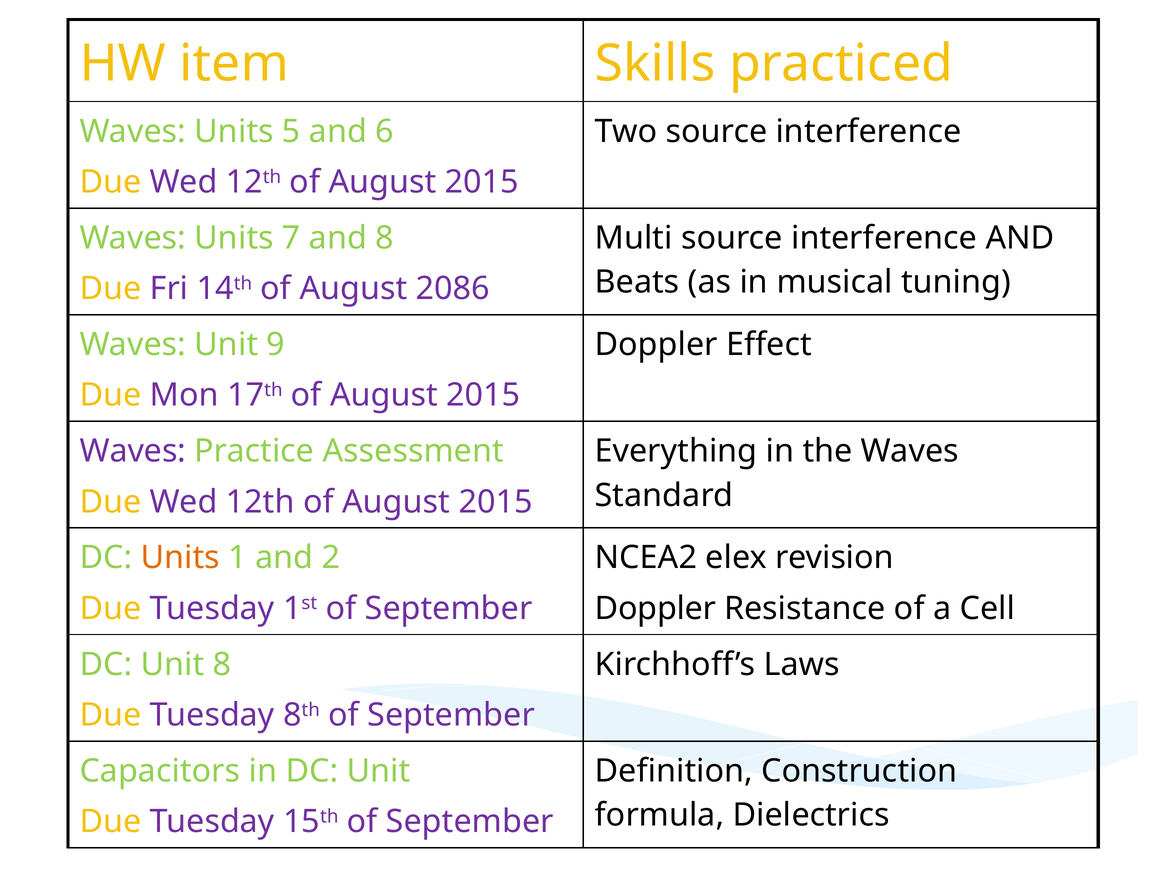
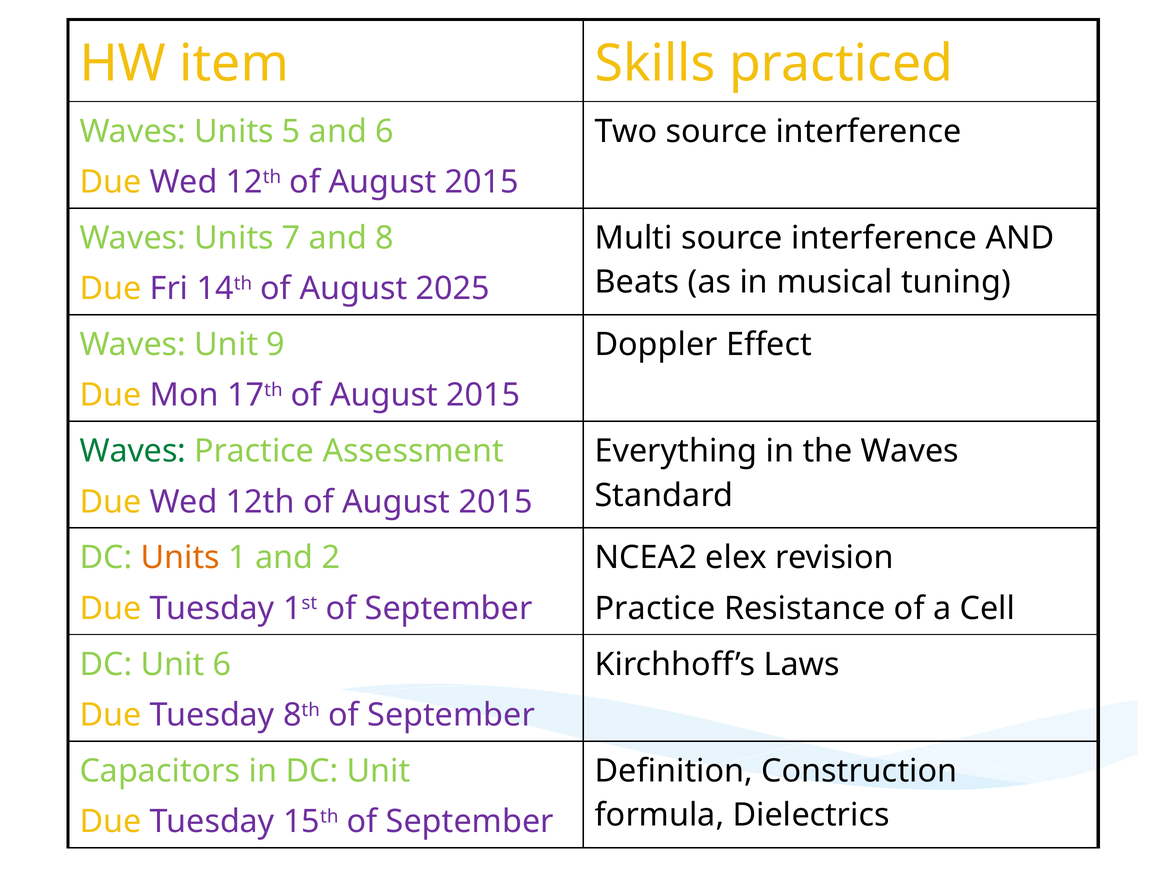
2086: 2086 -> 2025
Waves at (133, 451) colour: purple -> green
Doppler at (655, 608): Doppler -> Practice
Unit 8: 8 -> 6
